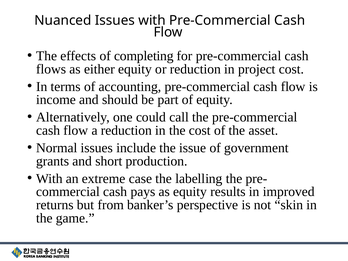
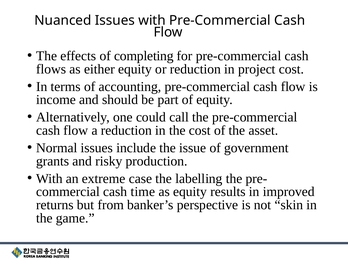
short: short -> risky
pays: pays -> time
